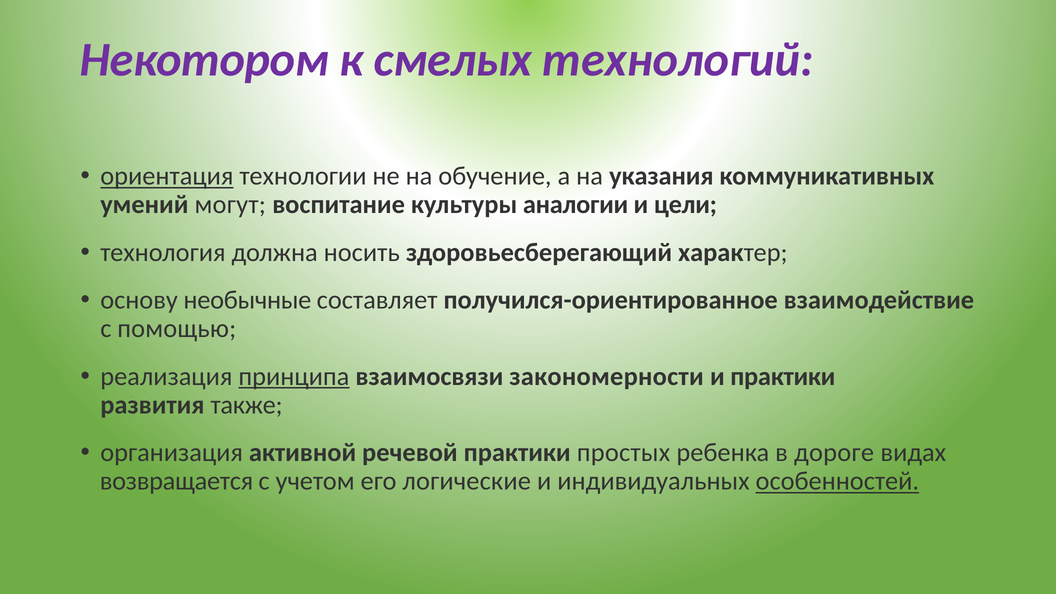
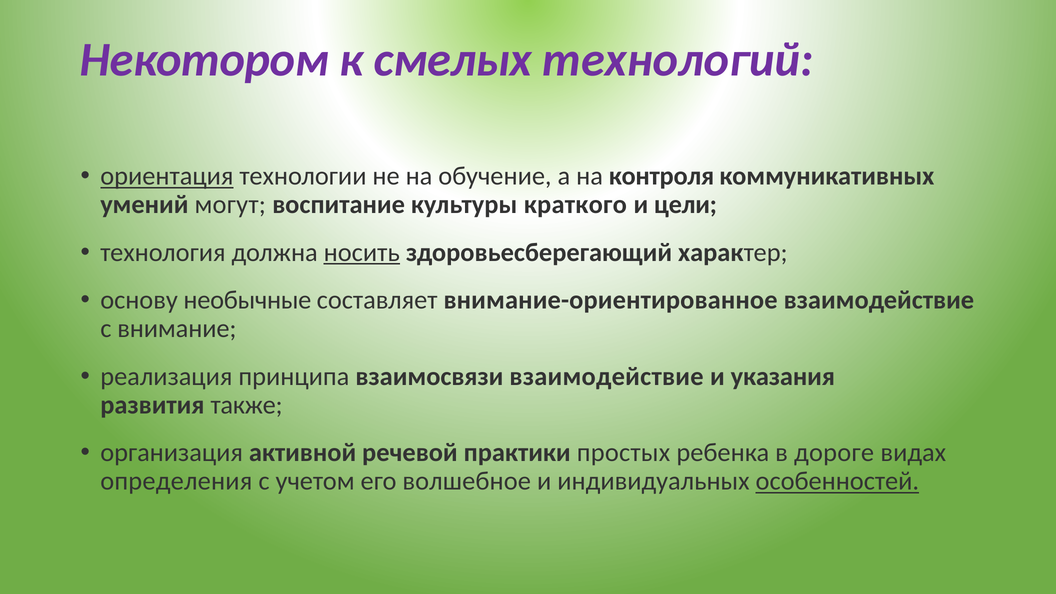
указания: указания -> контроля
аналогии: аналогии -> краткого
носить underline: none -> present
получился-ориентированное: получился-ориентированное -> внимание-ориентированное
помощью: помощью -> внимание
принципа underline: present -> none
взаимосвязи закономерности: закономерности -> взаимодействие
и практики: практики -> указания
возвращается: возвращается -> определения
логические: логические -> волшебное
